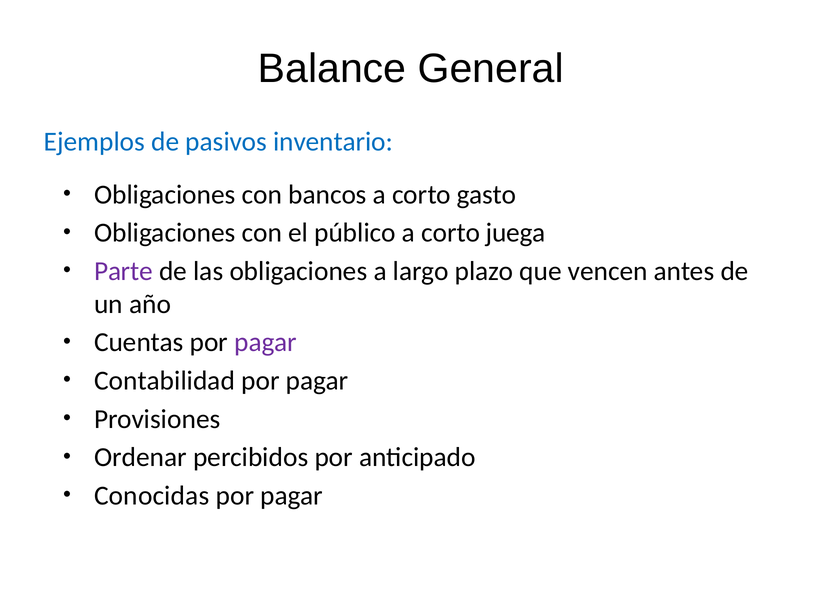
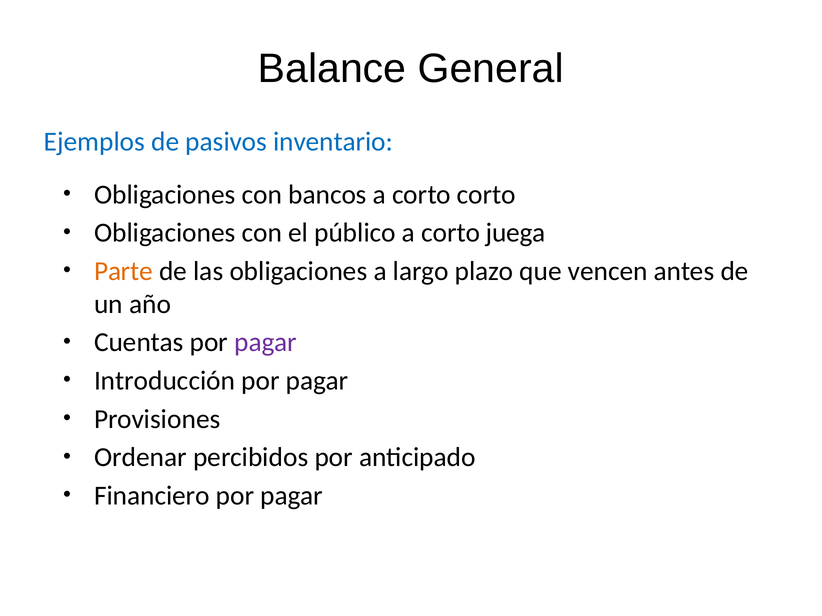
corto gasto: gasto -> corto
Parte colour: purple -> orange
Contabilidad: Contabilidad -> Introducción
Conocidas: Conocidas -> Financiero
